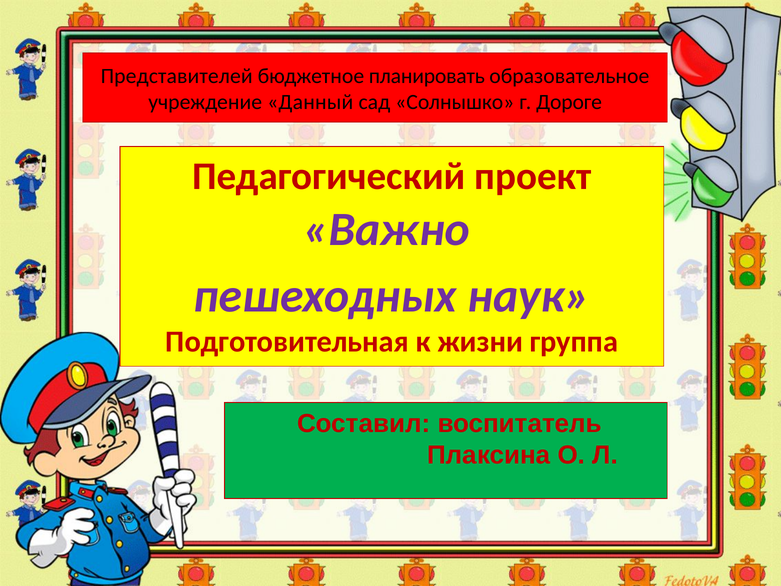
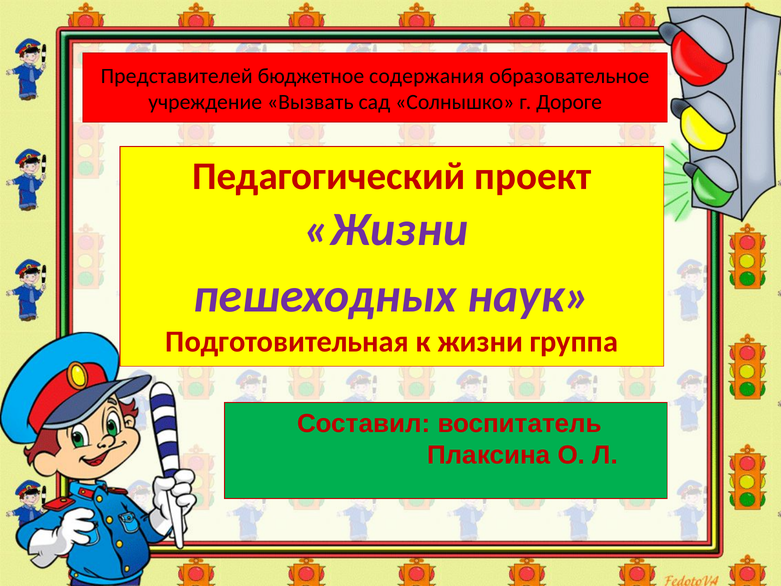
планировать: планировать -> содержания
Данный: Данный -> Вызвать
Важно at (386, 229): Важно -> Жизни
